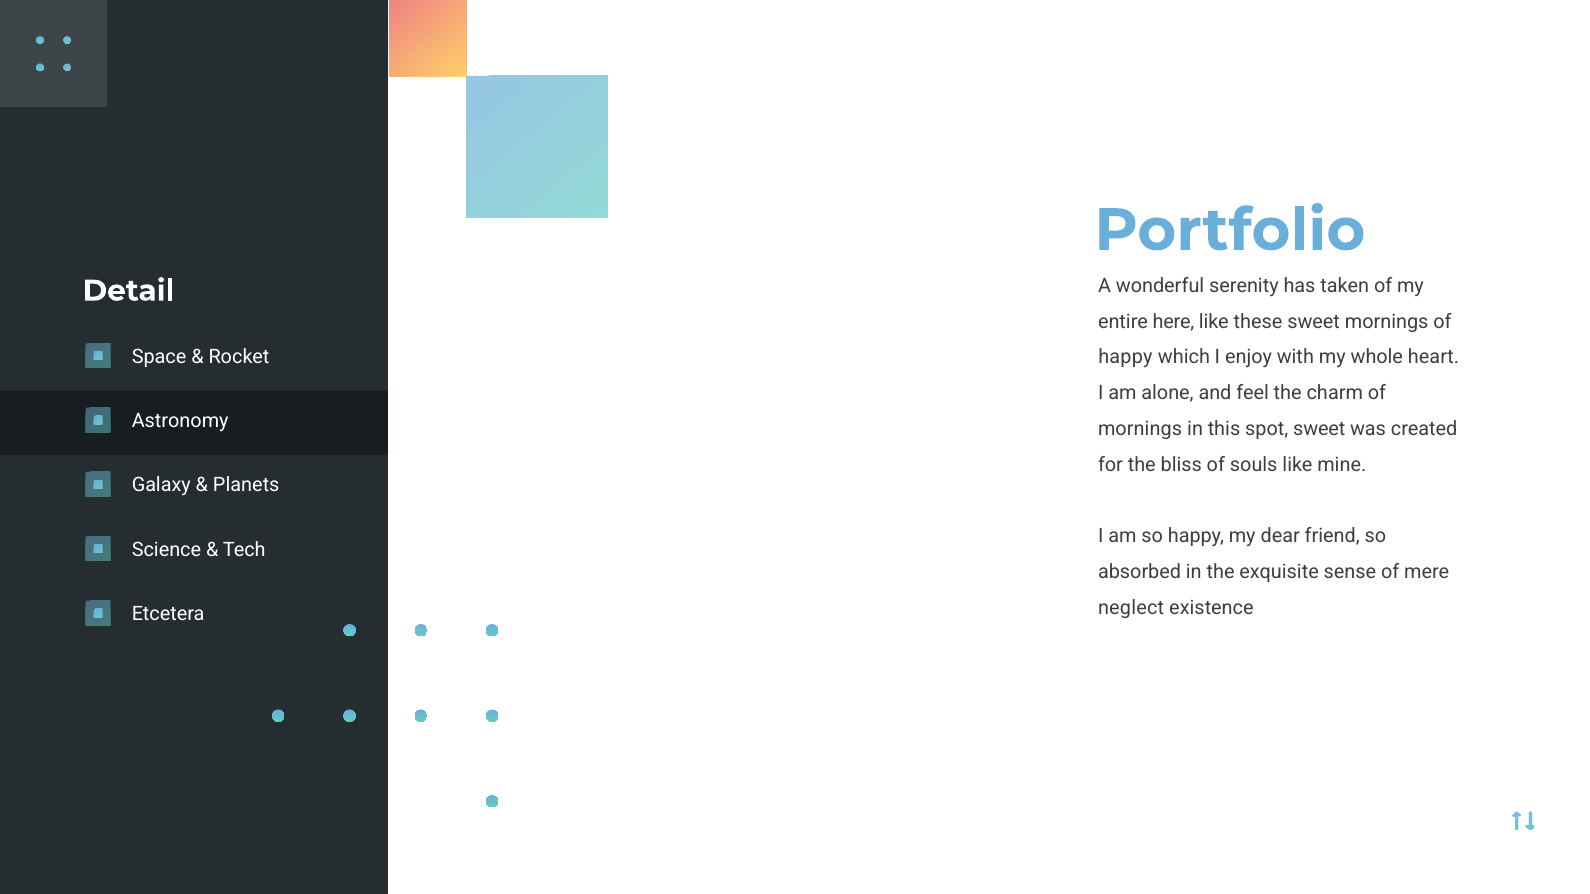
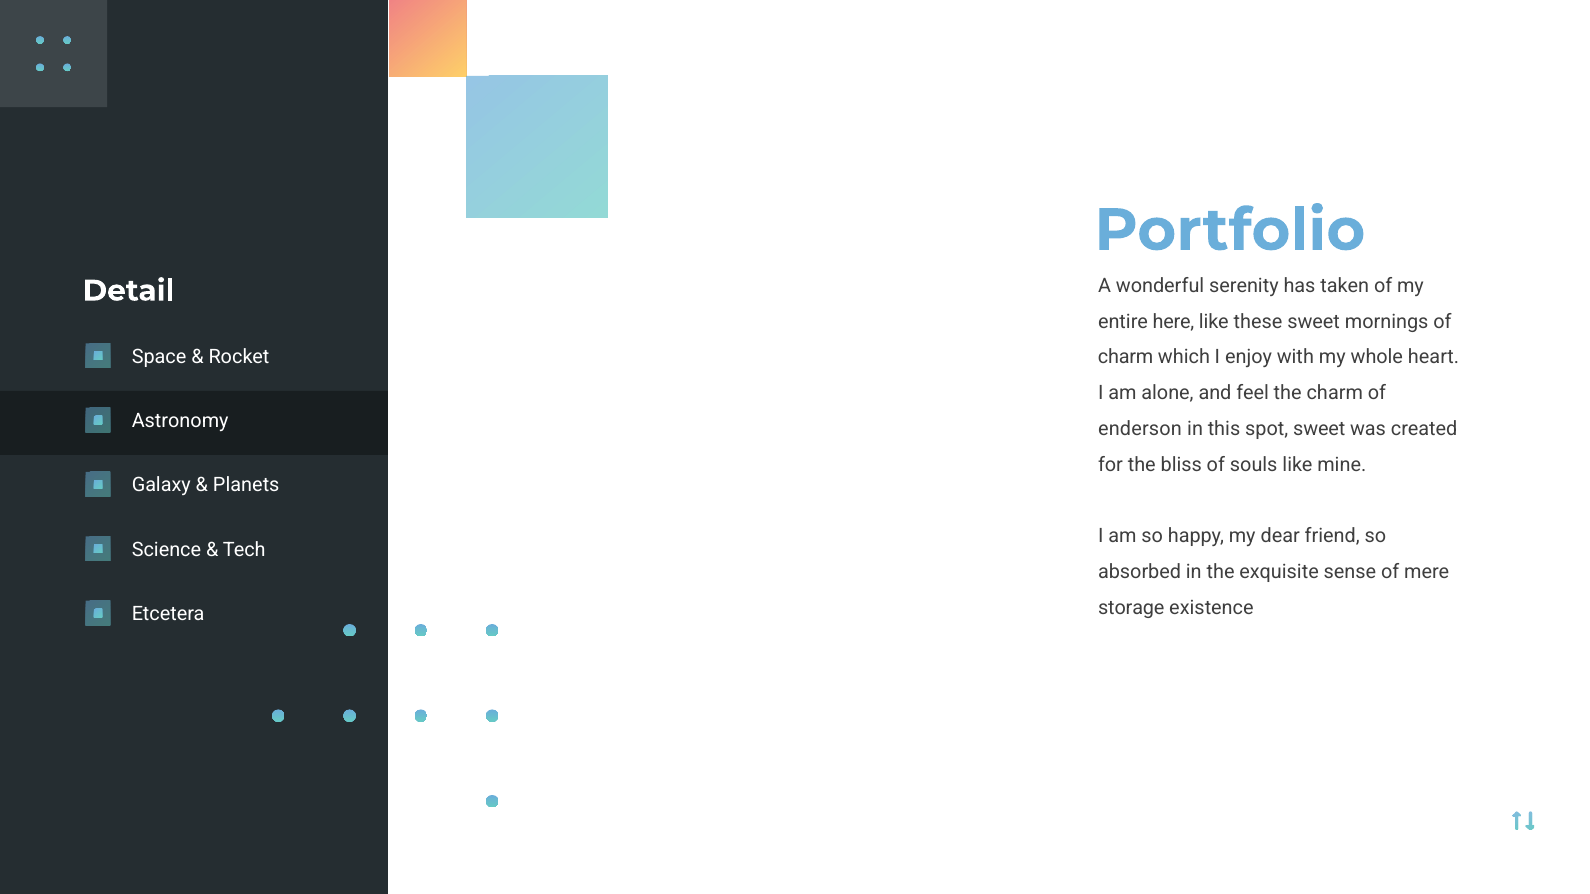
happy at (1125, 358): happy -> charm
mornings at (1140, 429): mornings -> enderson
neglect: neglect -> storage
